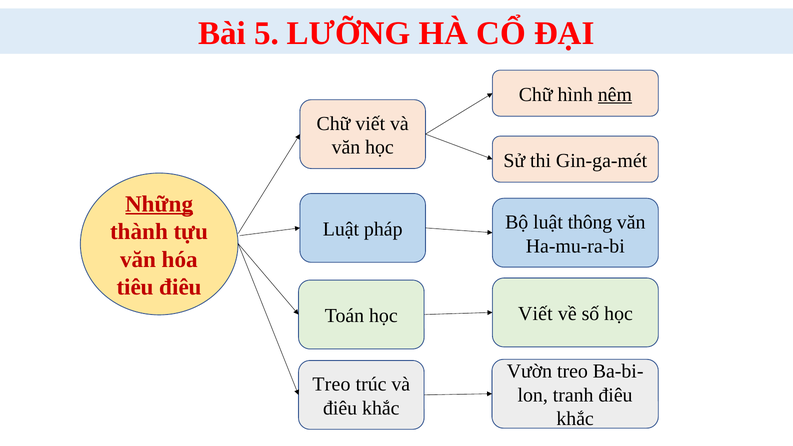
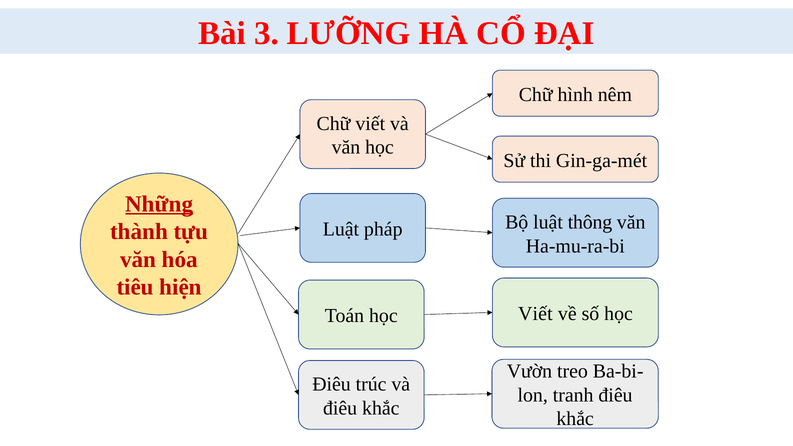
5: 5 -> 3
nêm underline: present -> none
tiêu điêu: điêu -> hiện
Treo at (331, 384): Treo -> Điêu
